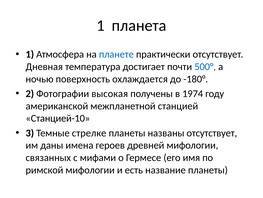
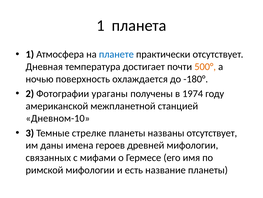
500° colour: blue -> orange
высокая: высокая -> ураганы
Станцией-10: Станцией-10 -> Дневном-10
